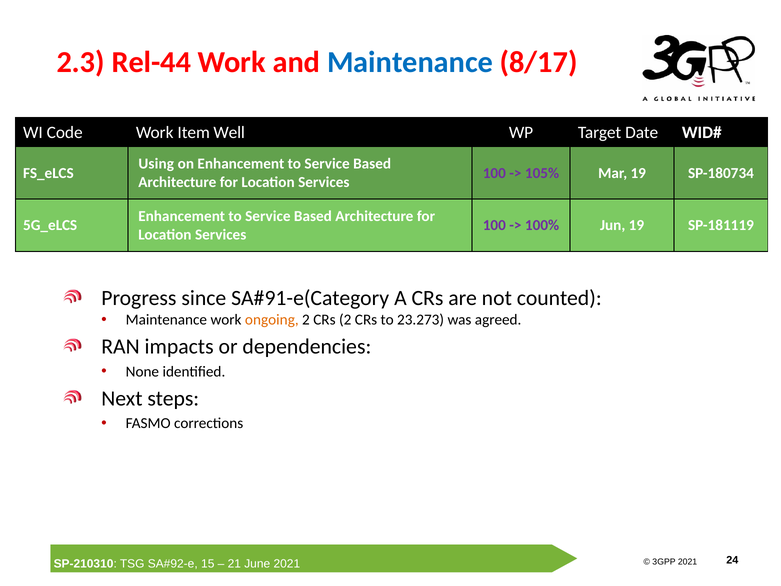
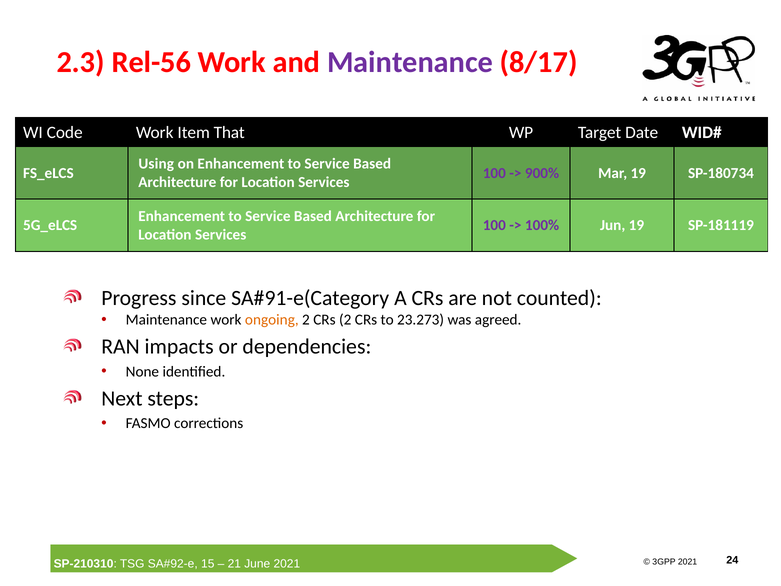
Rel-44: Rel-44 -> Rel-56
Maintenance at (410, 62) colour: blue -> purple
Well: Well -> That
105%: 105% -> 900%
